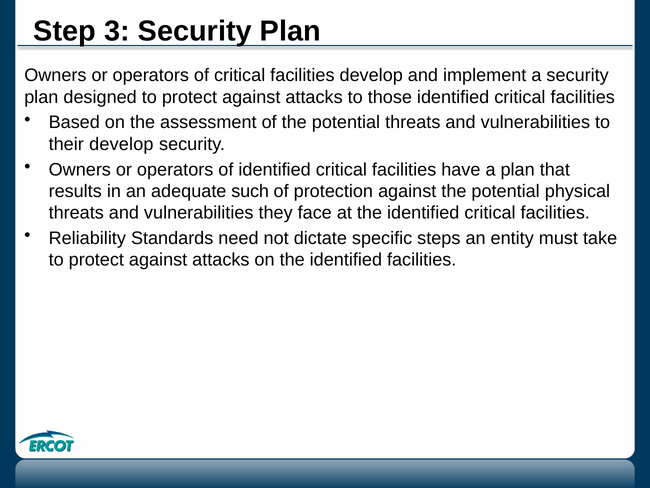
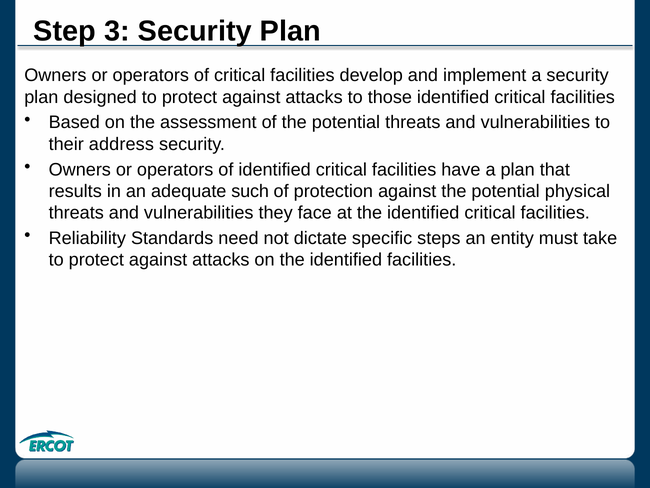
their develop: develop -> address
